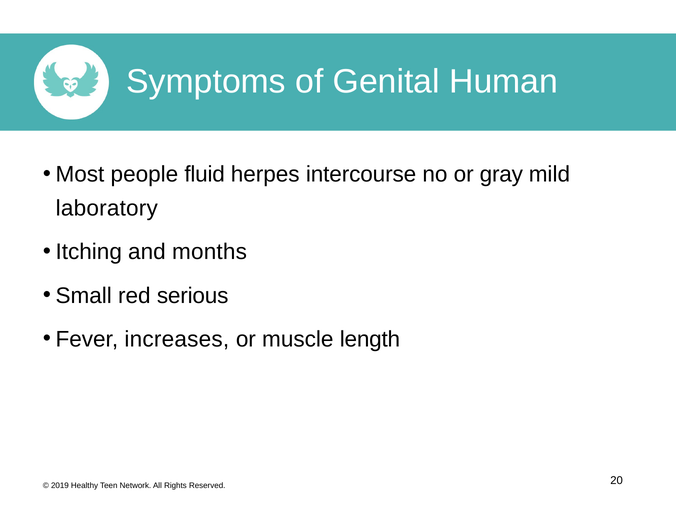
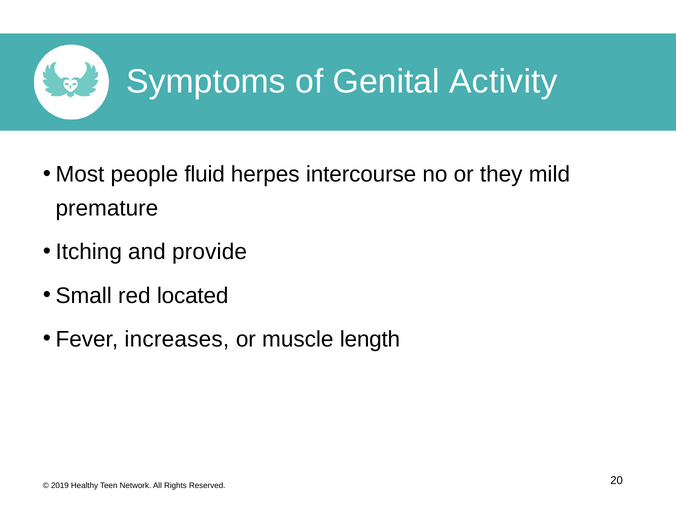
Human: Human -> Activity
gray: gray -> they
laboratory: laboratory -> premature
months: months -> provide
serious: serious -> located
